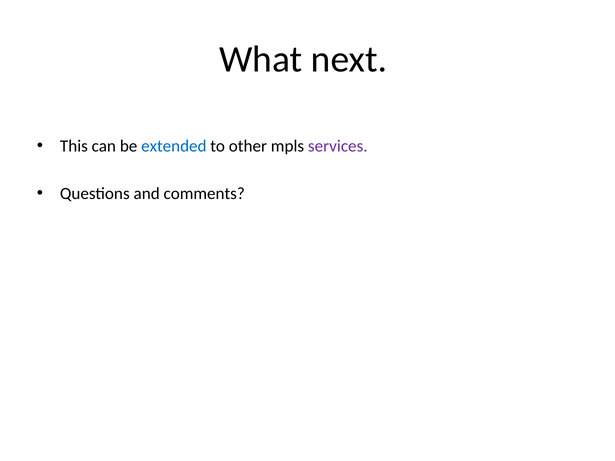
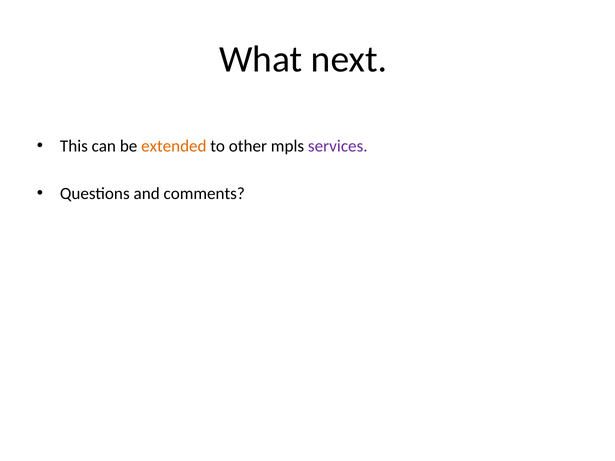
extended colour: blue -> orange
